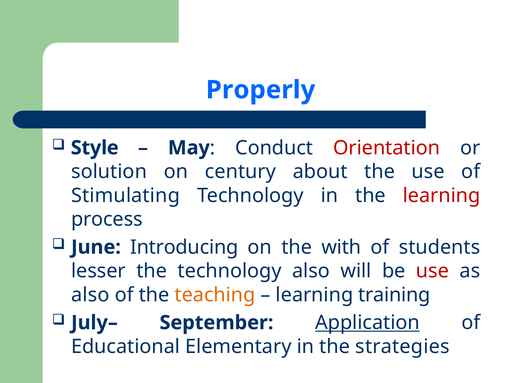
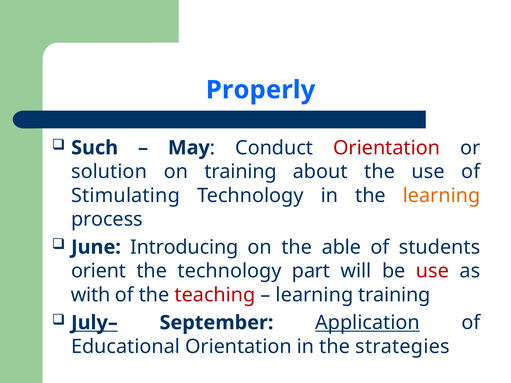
Style: Style -> Such
on century: century -> training
learning at (442, 196) colour: red -> orange
with: with -> able
lesser: lesser -> orient
technology also: also -> part
also at (90, 295): also -> with
teaching colour: orange -> red
July– underline: none -> present
Educational Elementary: Elementary -> Orientation
